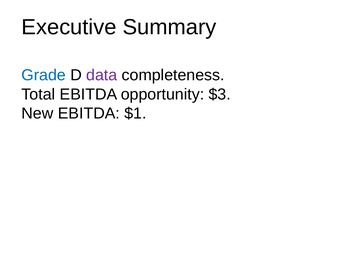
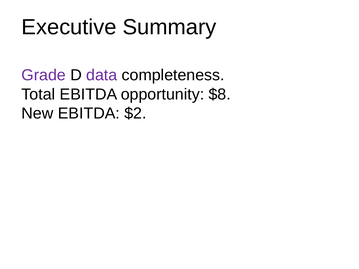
Grade colour: blue -> purple
$3: $3 -> $8
$1: $1 -> $2
